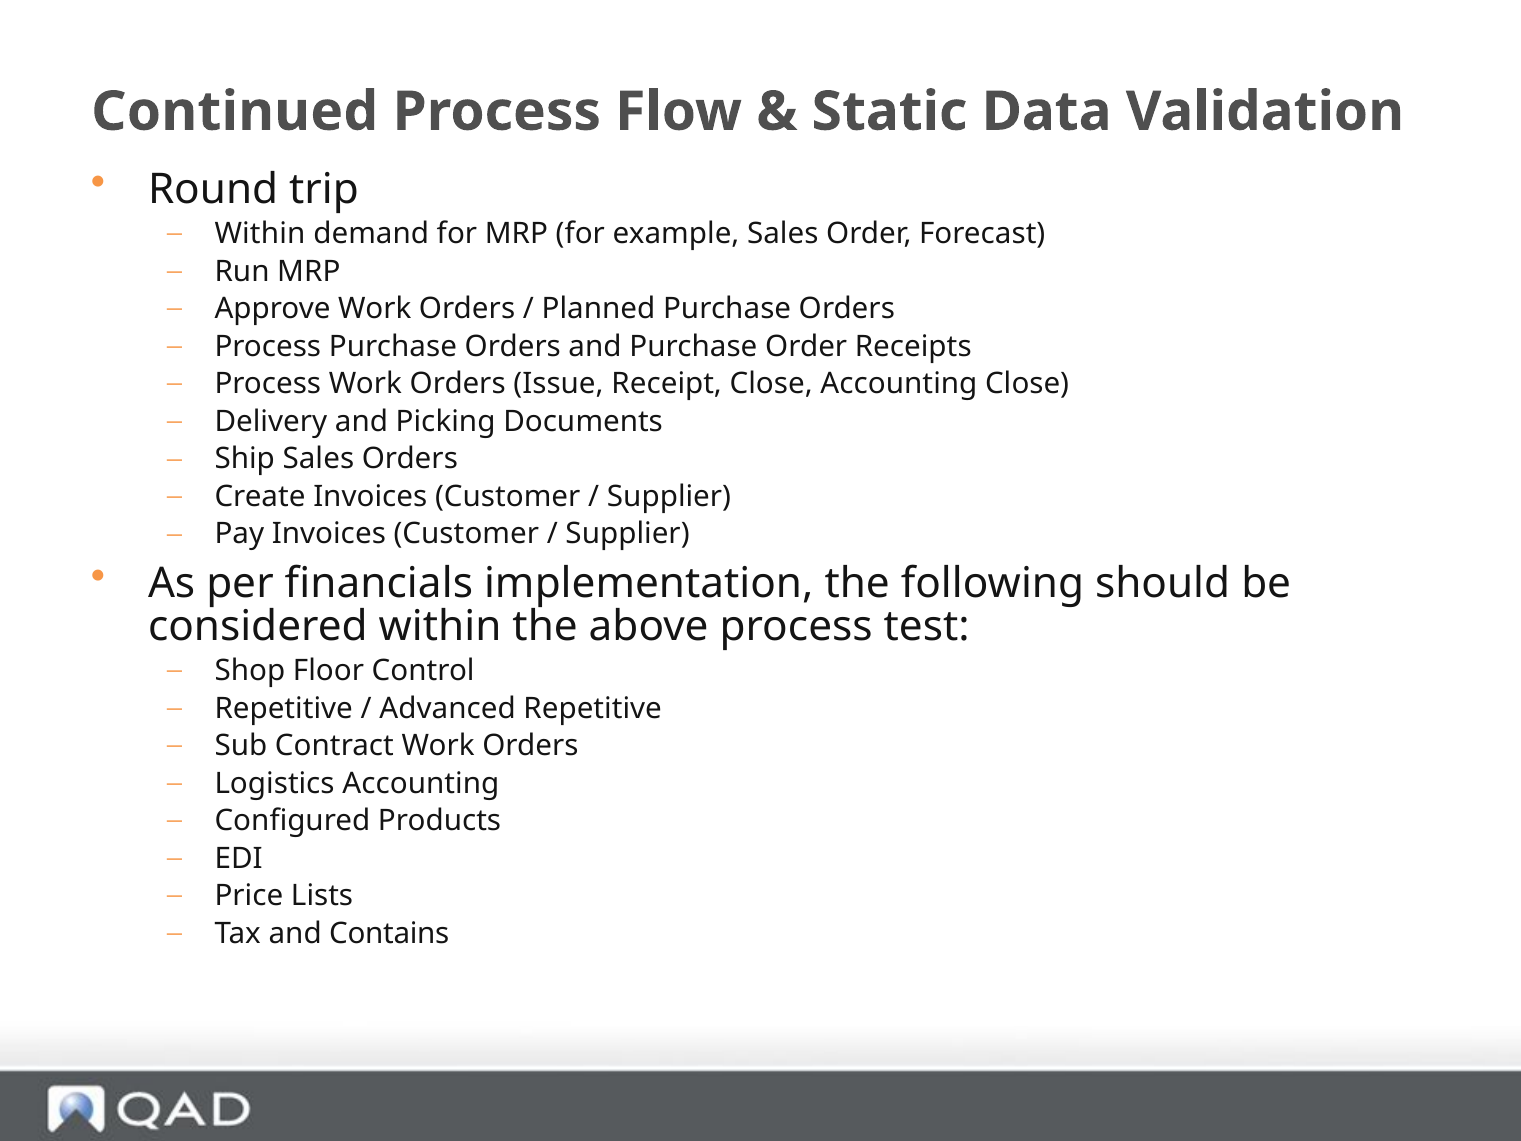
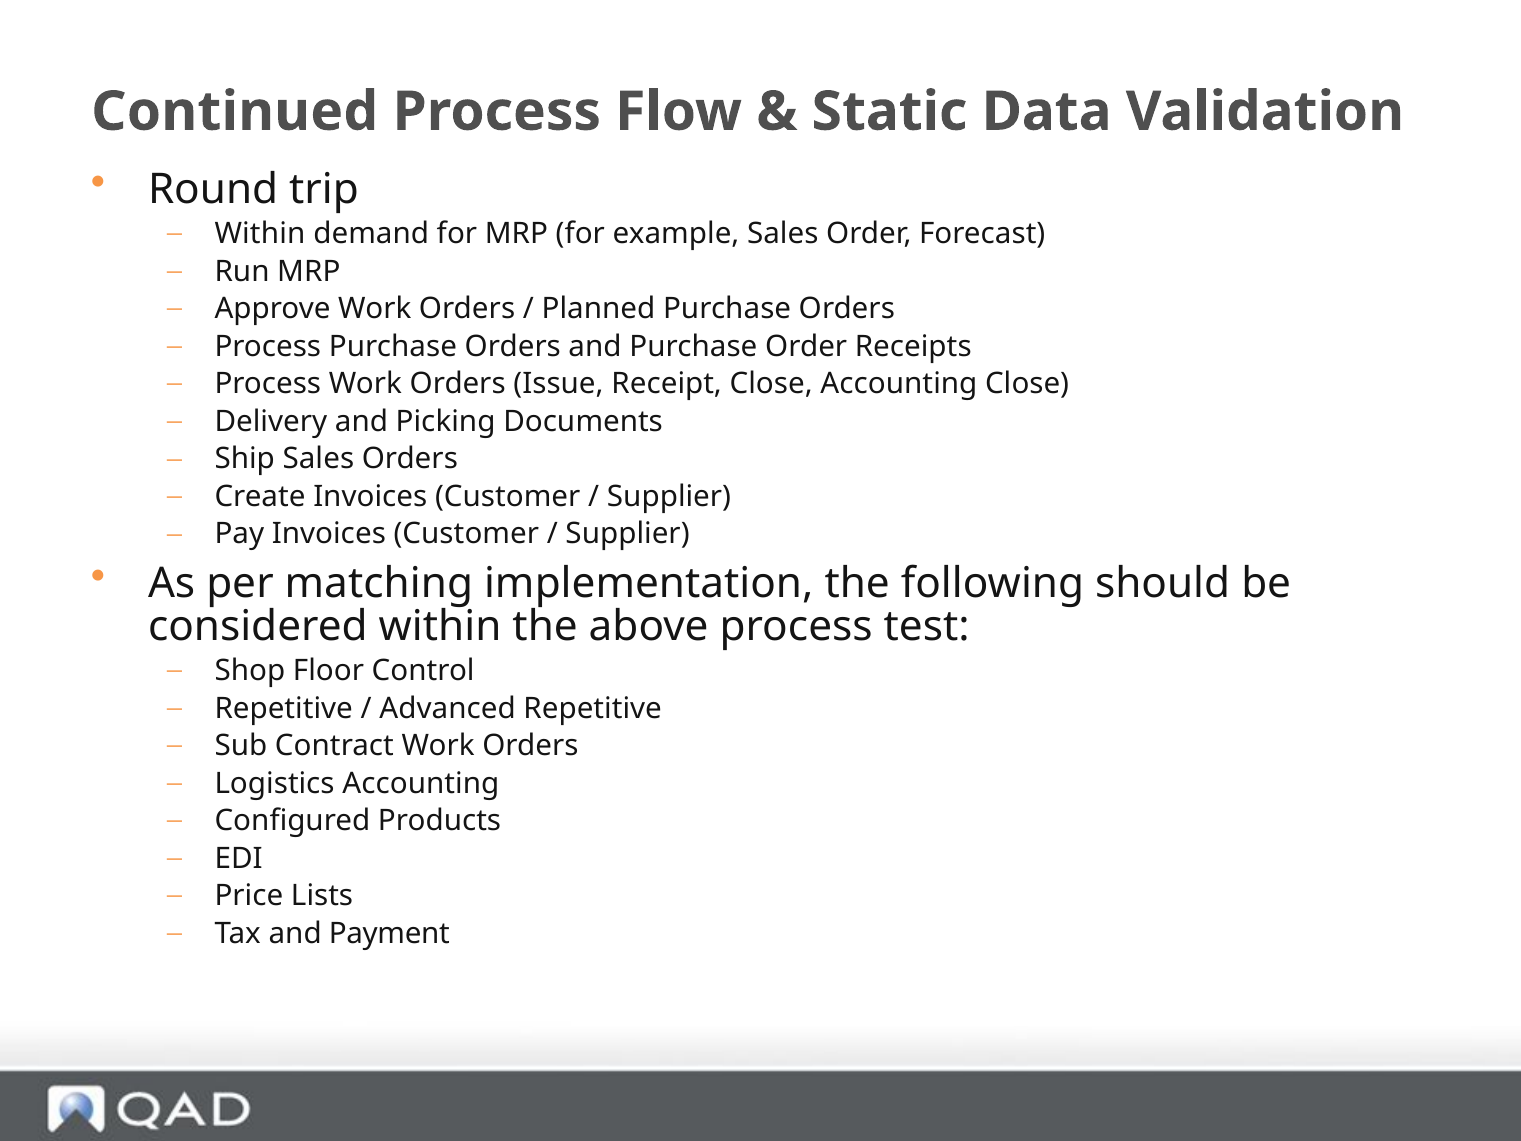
financials: financials -> matching
Contains: Contains -> Payment
